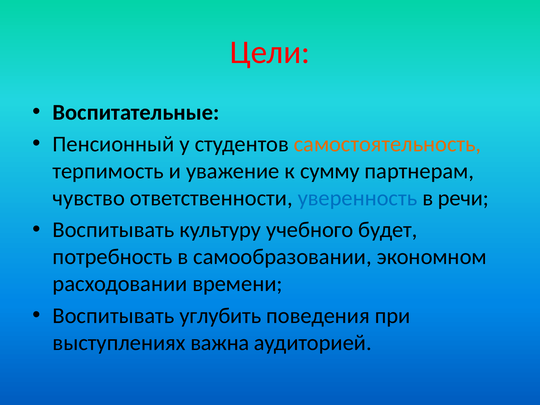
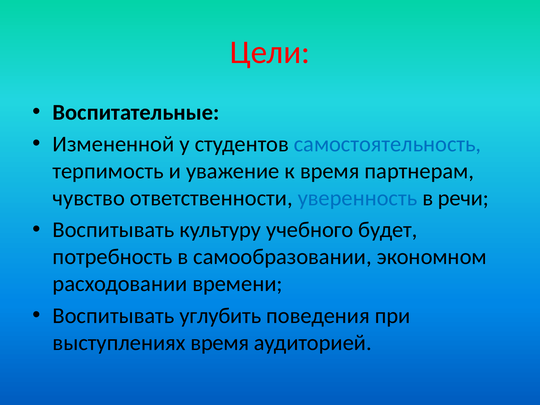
Пенсионный: Пенсионный -> Измененной
самостоятельность colour: orange -> blue
к сумму: сумму -> время
выступлениях важна: важна -> время
